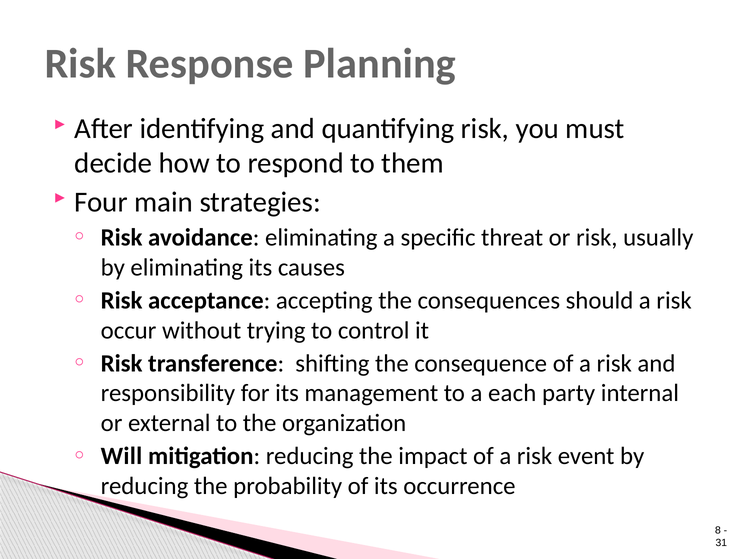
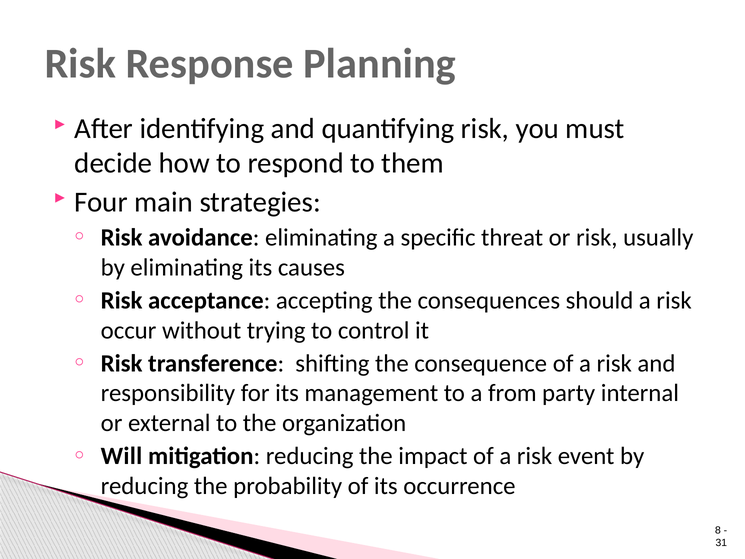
each: each -> from
